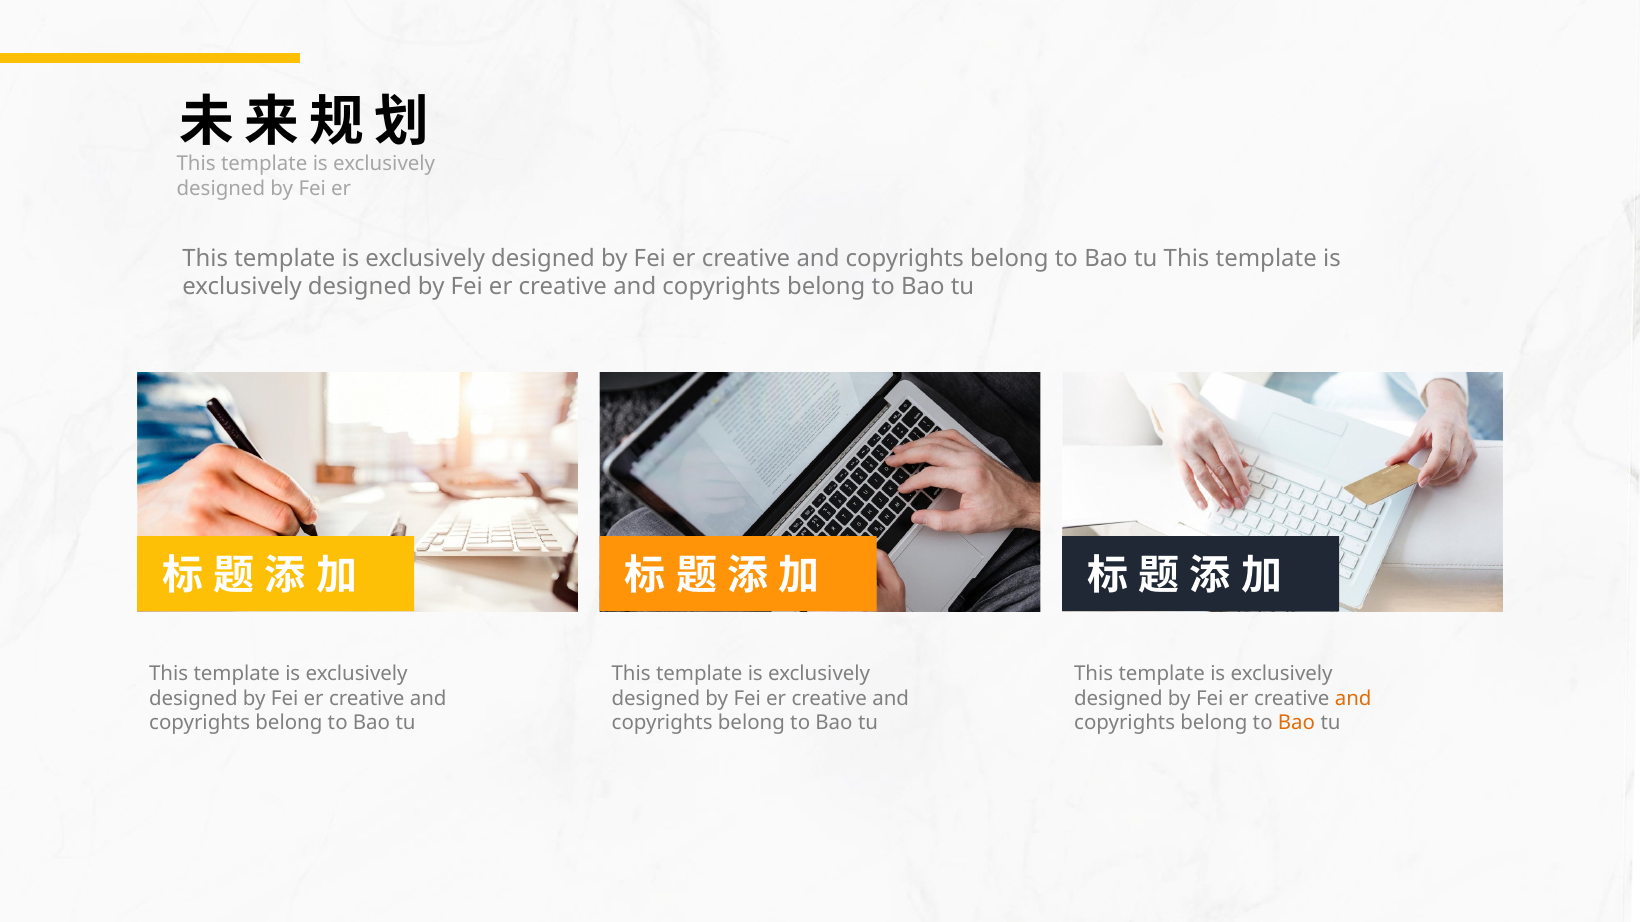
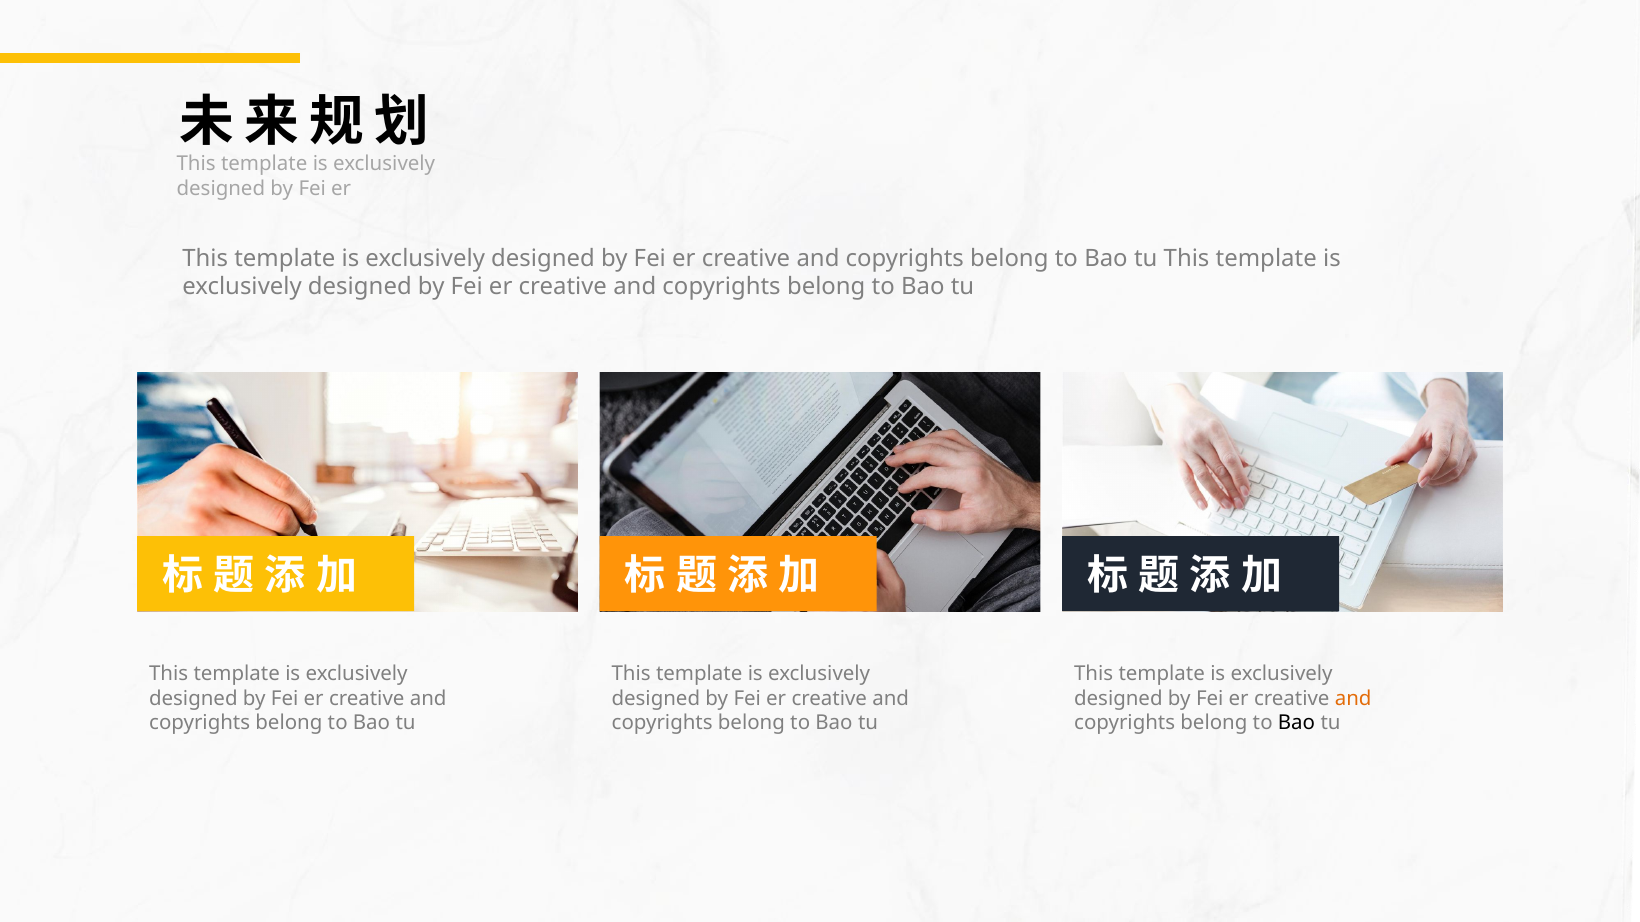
Bao at (1296, 723) colour: orange -> black
